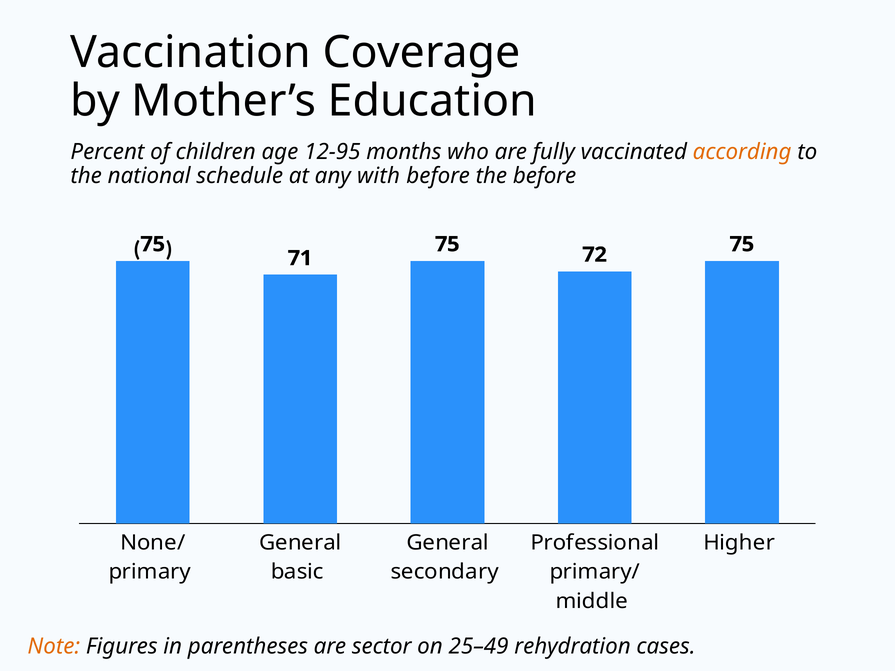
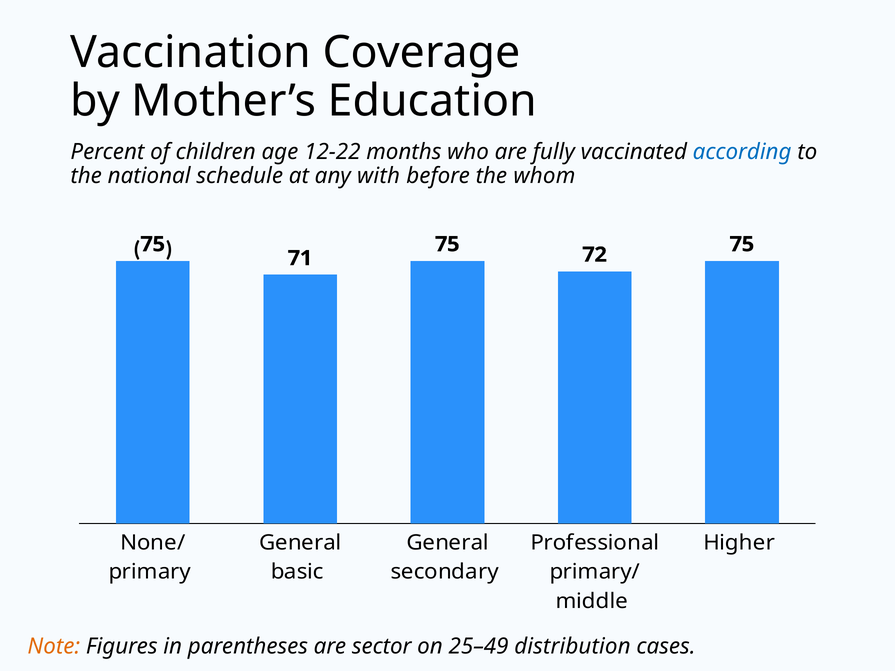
12-95: 12-95 -> 12-22
according colour: orange -> blue
the before: before -> whom
rehydration: rehydration -> distribution
